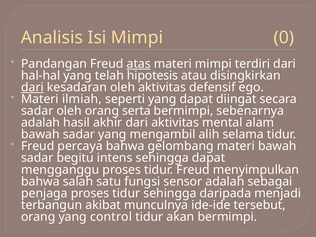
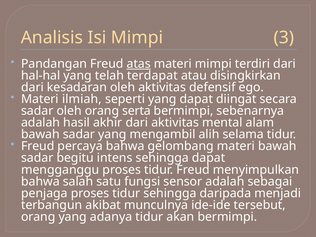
0: 0 -> 3
hipotesis: hipotesis -> terdapat
dari at (32, 87) underline: present -> none
control: control -> adanya
